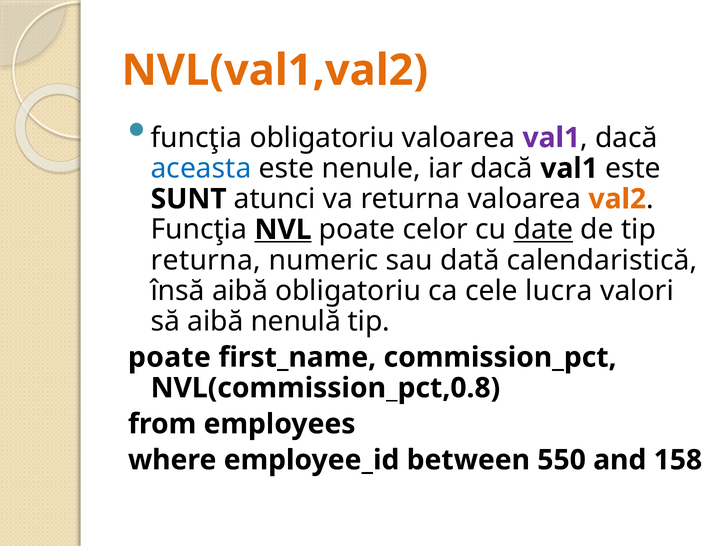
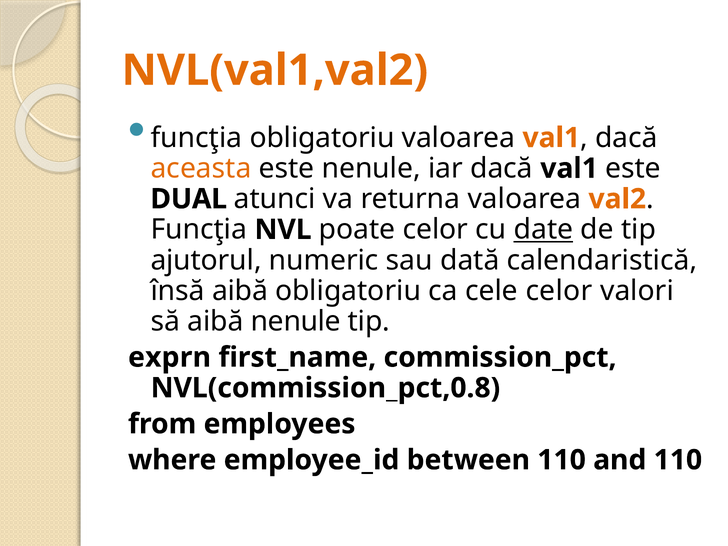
val1 at (551, 138) colour: purple -> orange
aceasta colour: blue -> orange
SUNT: SUNT -> DUAL
NVL underline: present -> none
returna at (206, 260): returna -> ajutorul
cele lucra: lucra -> celor
aibă nenulă: nenulă -> nenule
poate at (169, 357): poate -> exprn
between 550: 550 -> 110
and 158: 158 -> 110
